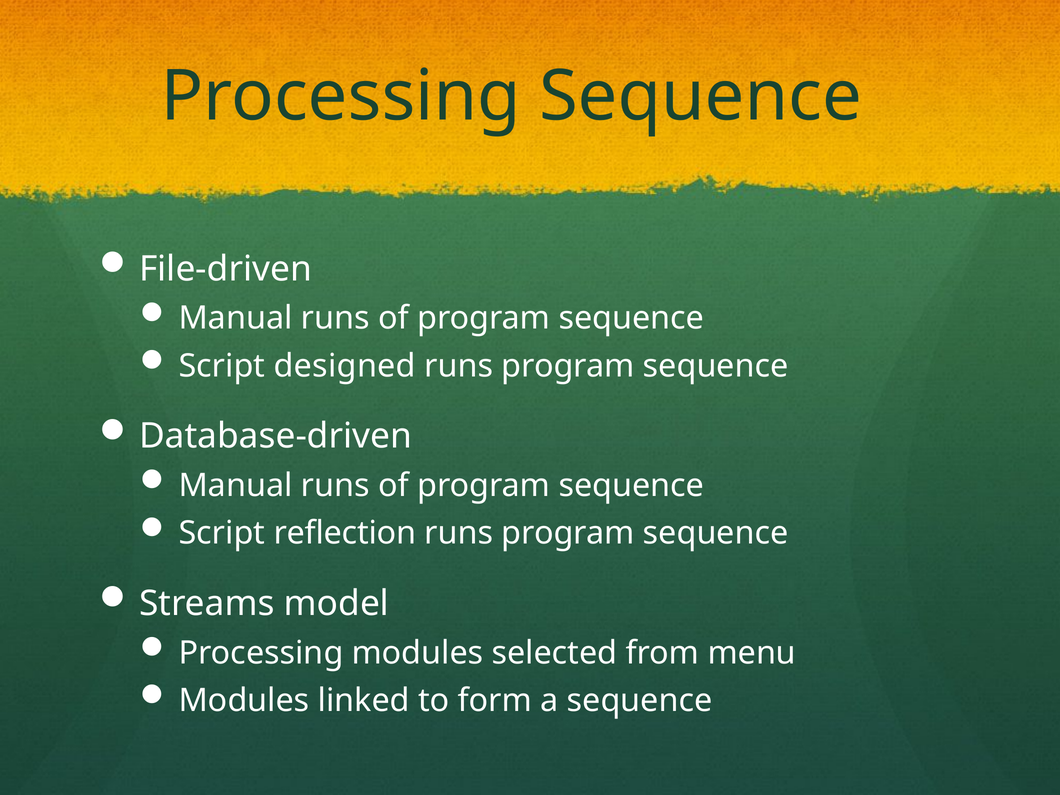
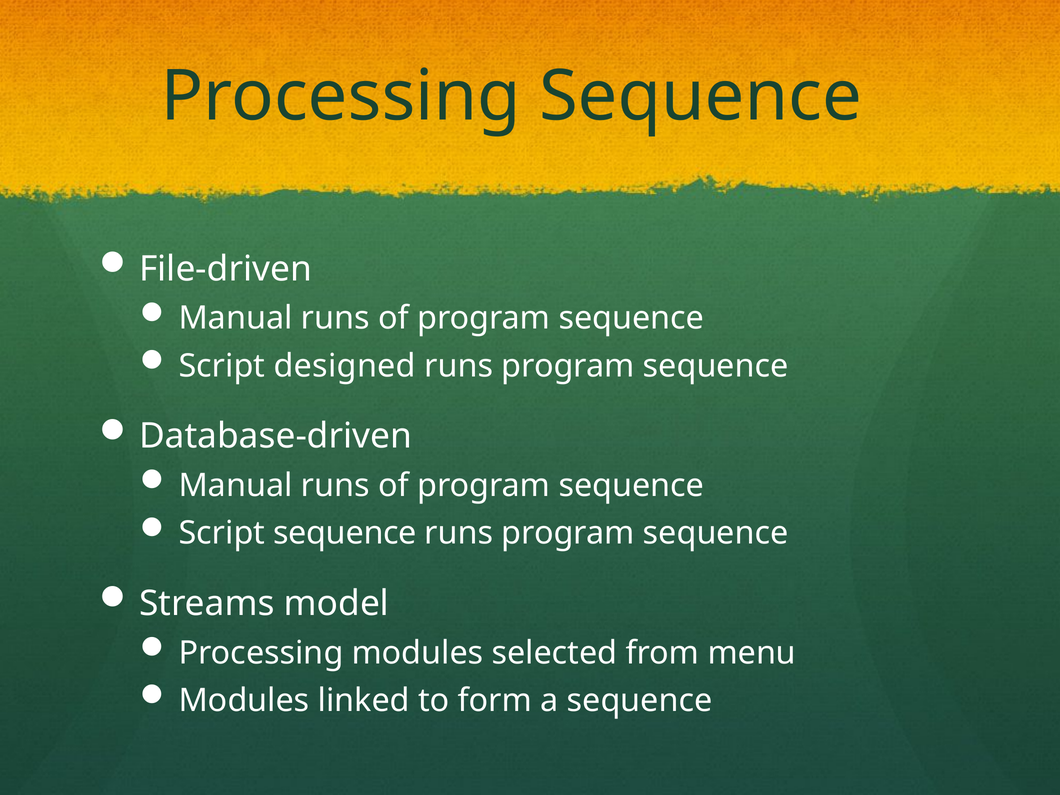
Script reflection: reflection -> sequence
